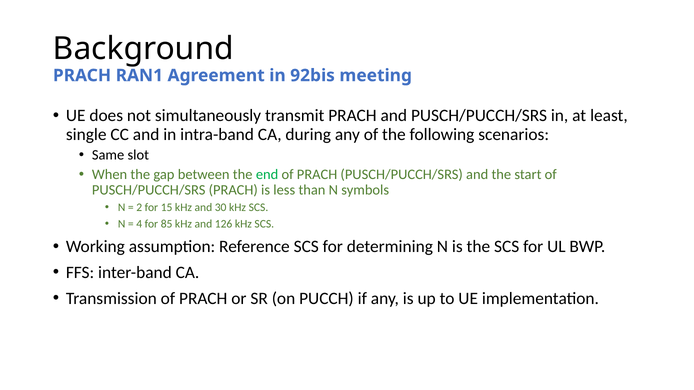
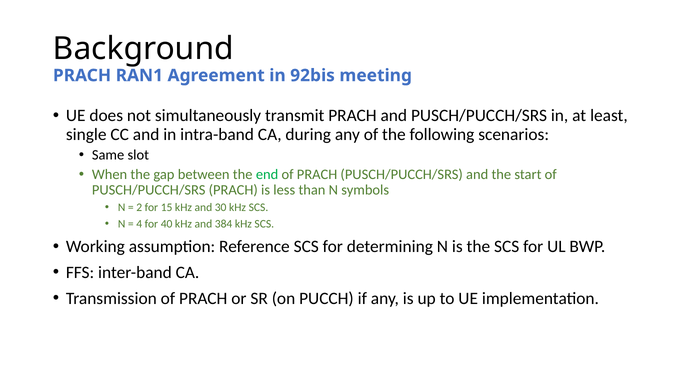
85: 85 -> 40
126: 126 -> 384
